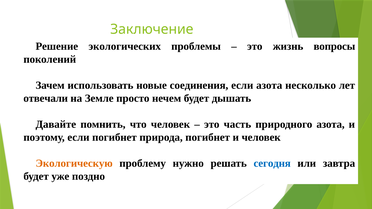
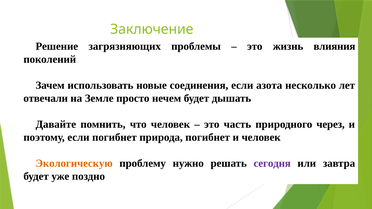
экологических: экологических -> загрязняющих
вопросы: вопросы -> влияния
природного азота: азота -> через
сегодня colour: blue -> purple
